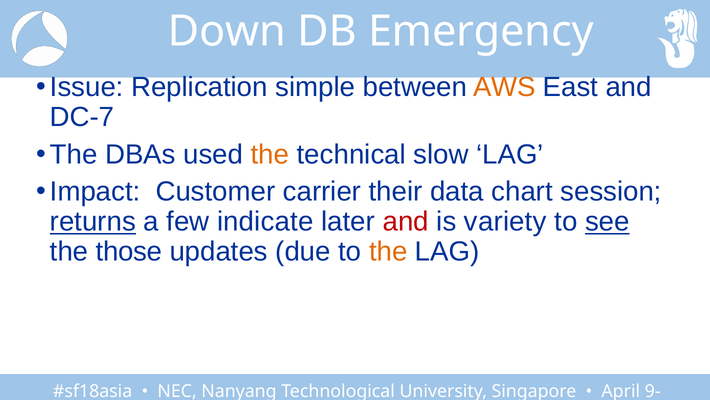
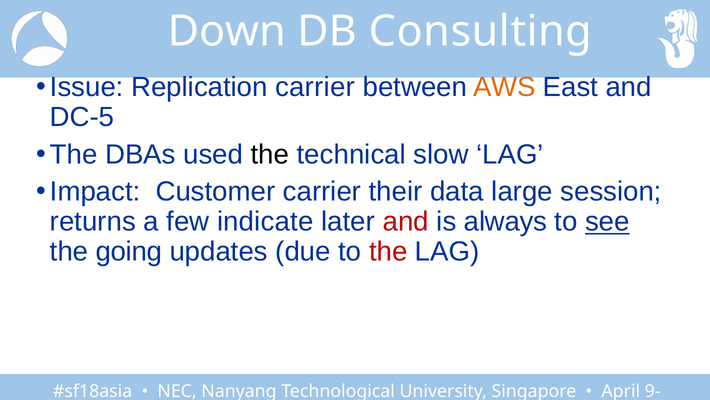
Emergency: Emergency -> Consulting
Replication simple: simple -> carrier
DC-7: DC-7 -> DC-5
the at (270, 154) colour: orange -> black
chart: chart -> large
returns underline: present -> none
variety: variety -> always
those: those -> going
the at (388, 251) colour: orange -> red
